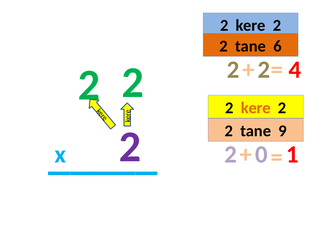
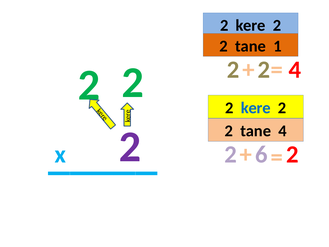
6: 6 -> 1
kere at (256, 108) colour: orange -> blue
9: 9 -> 4
0: 0 -> 6
1 at (292, 154): 1 -> 2
